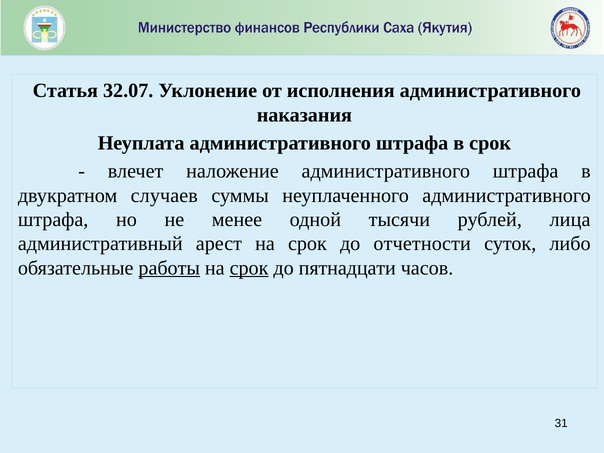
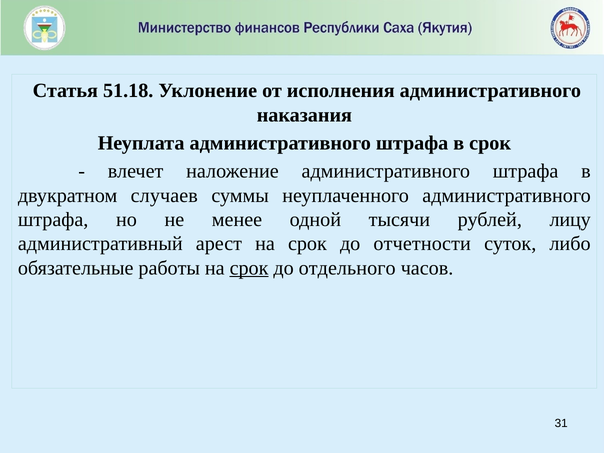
32.07: 32.07 -> 51.18
лица: лица -> лицу
работы underline: present -> none
пятнадцати: пятнадцати -> отдельного
